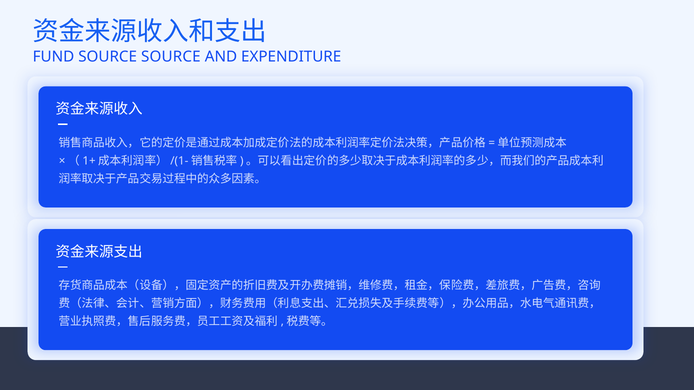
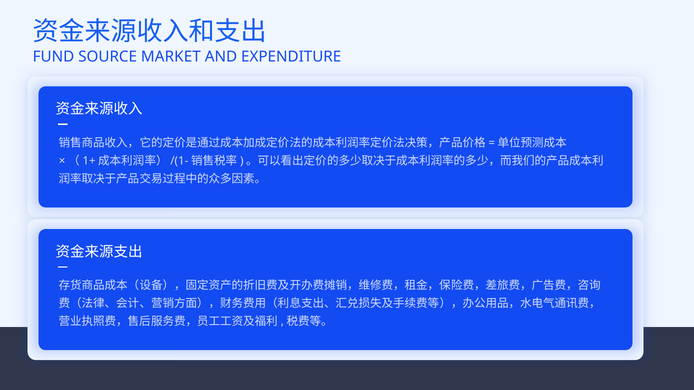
SOURCE SOURCE: SOURCE -> MARKET
